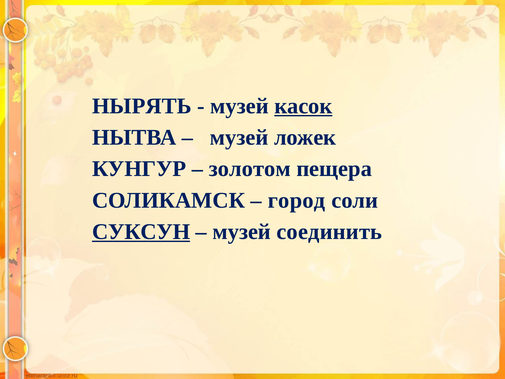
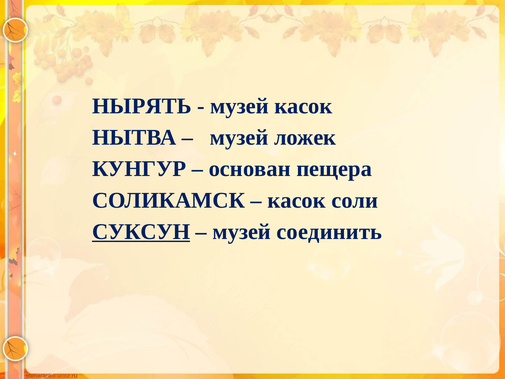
касок at (303, 106) underline: present -> none
золотом: золотом -> основан
город at (297, 200): город -> касок
